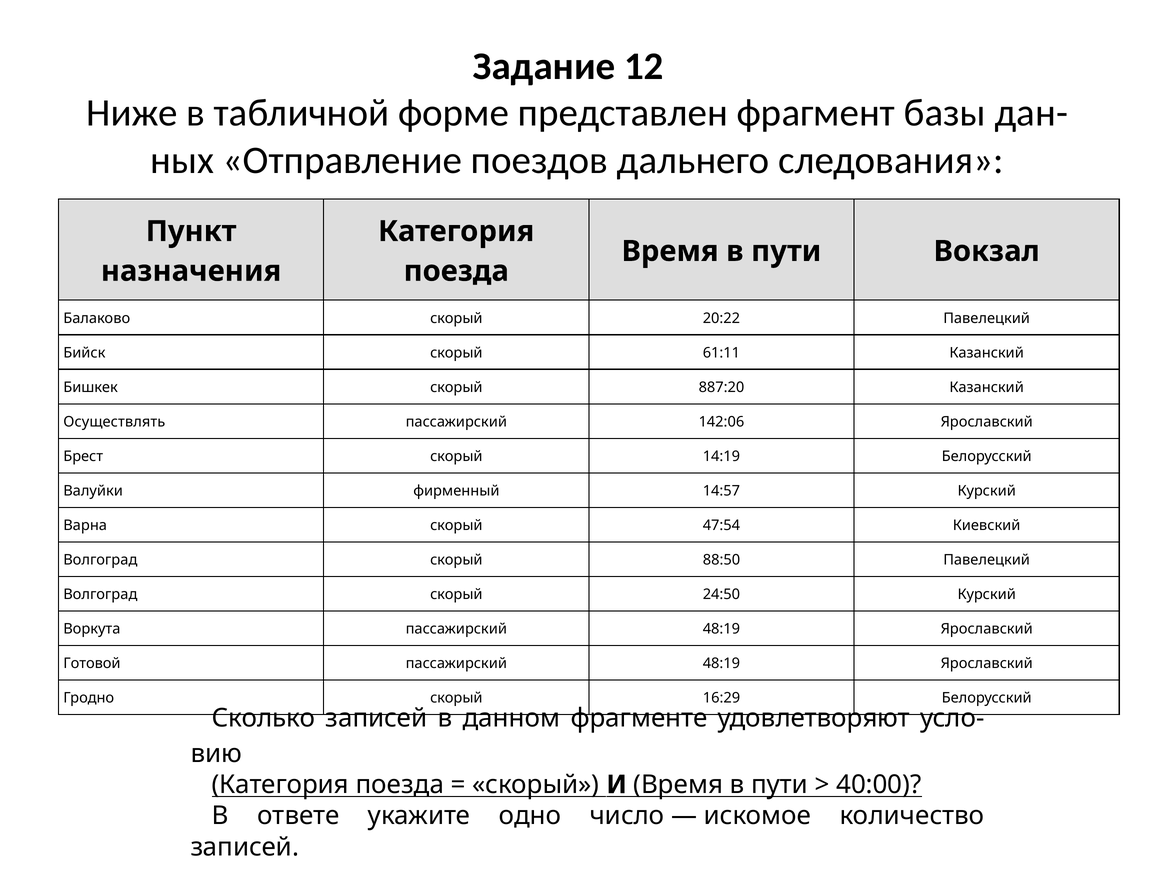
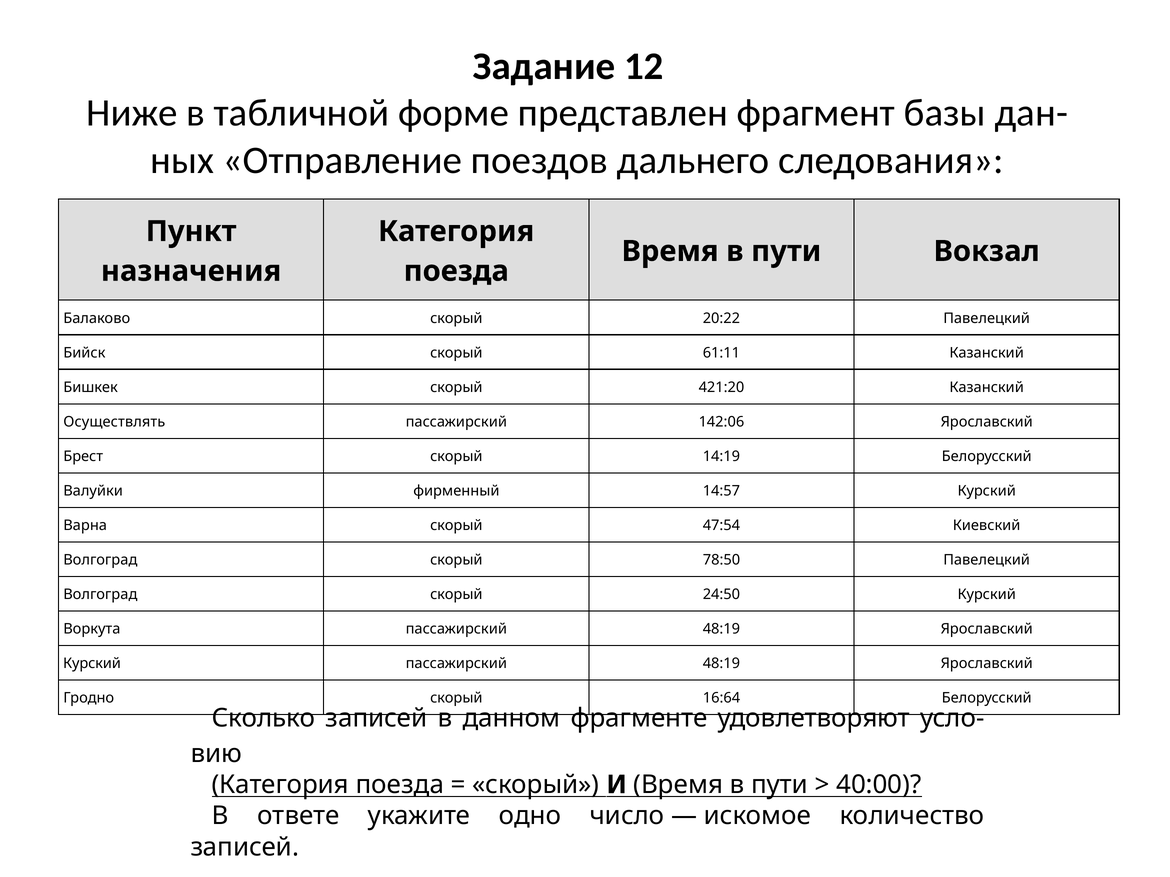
887:20: 887:20 -> 421:20
88:50: 88:50 -> 78:50
Готовой at (92, 664): Готовой -> Курский
16:29: 16:29 -> 16:64
